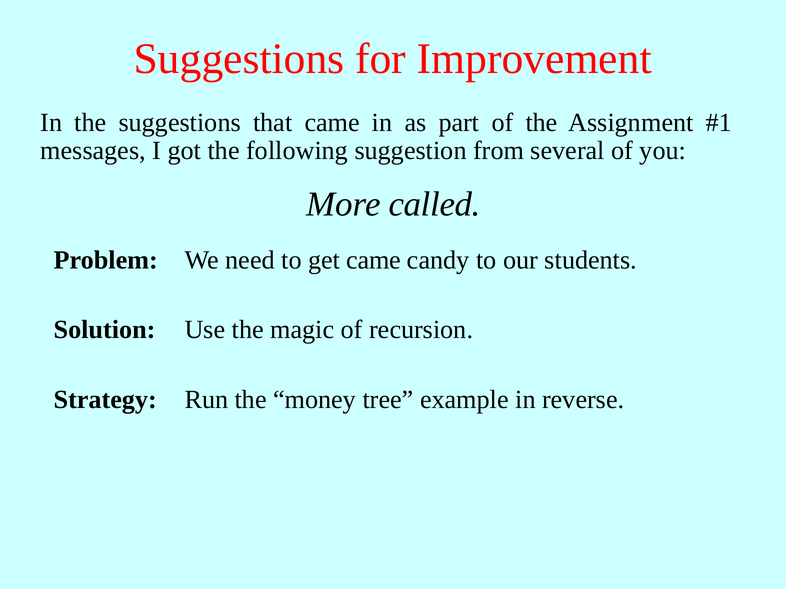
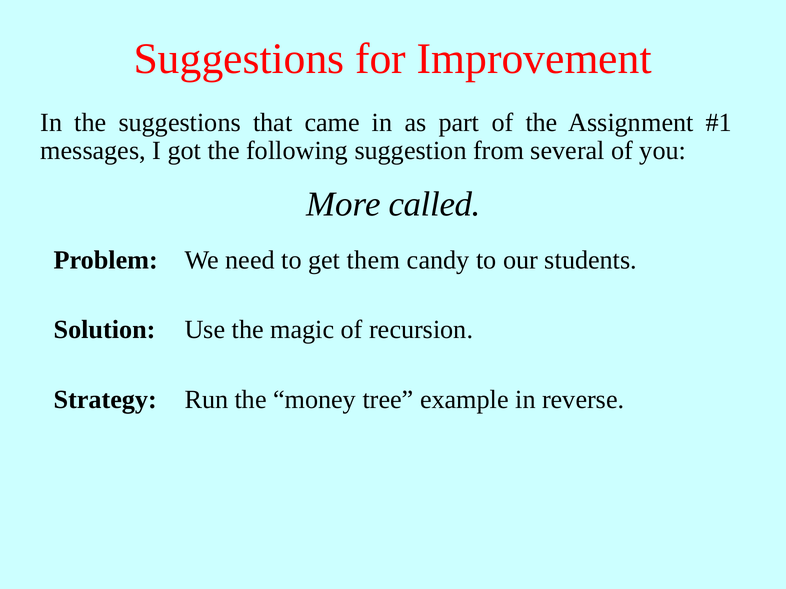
get came: came -> them
